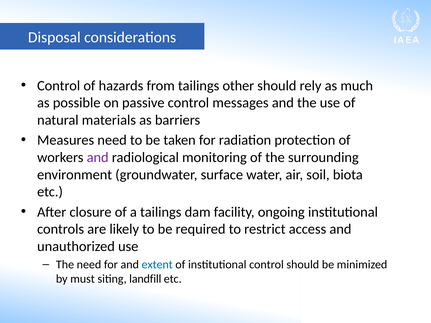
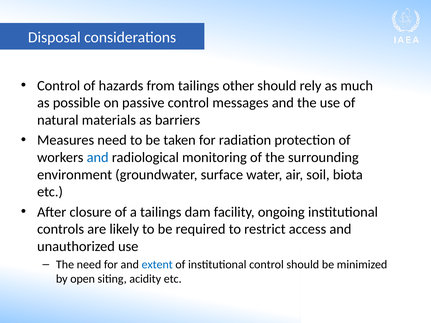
and at (98, 158) colour: purple -> blue
must: must -> open
landfill: landfill -> acidity
